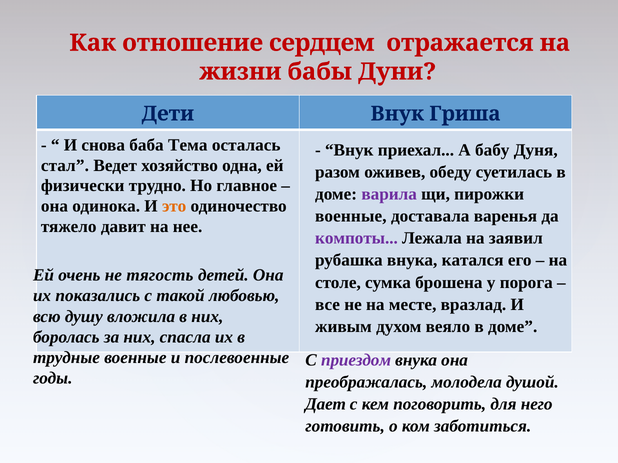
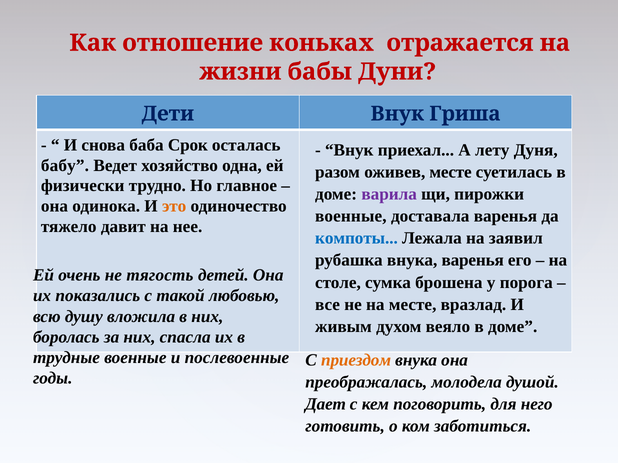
сердцем: сердцем -> коньках
Тема: Тема -> Срок
бабу: бабу -> лету
стал: стал -> бабу
оживев обеду: обеду -> месте
компоты colour: purple -> blue
внука катался: катался -> варенья
приездом colour: purple -> orange
